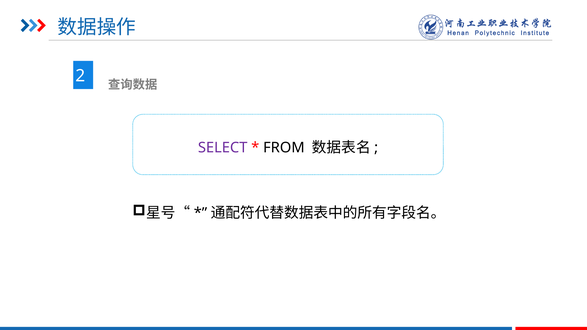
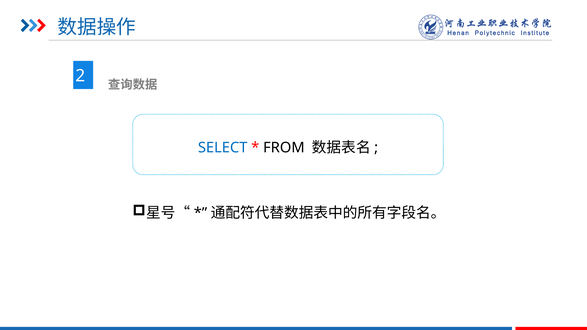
SELECT colour: purple -> blue
